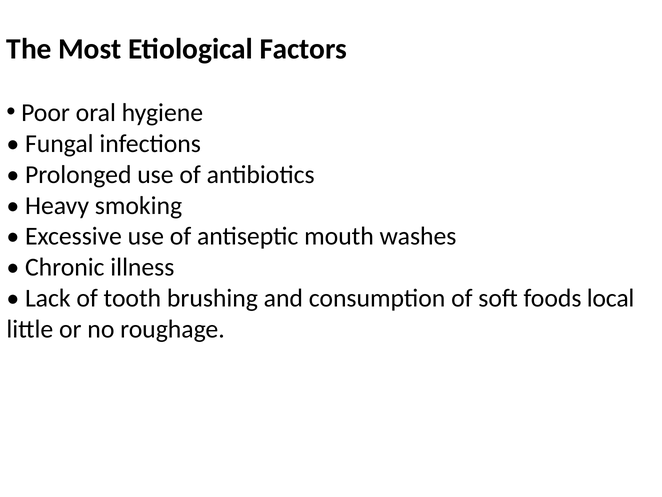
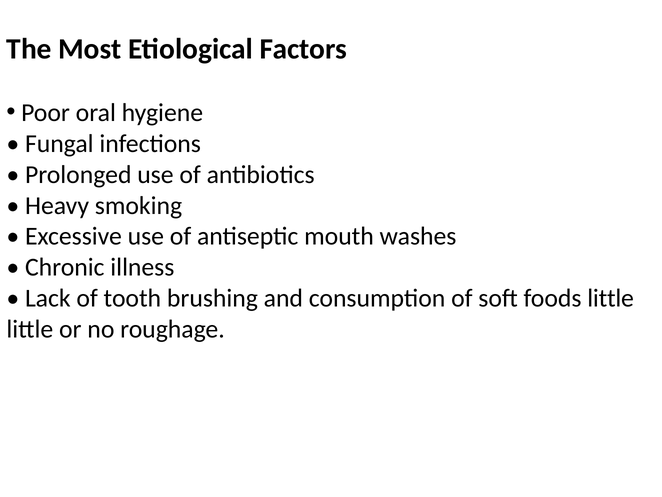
foods local: local -> little
